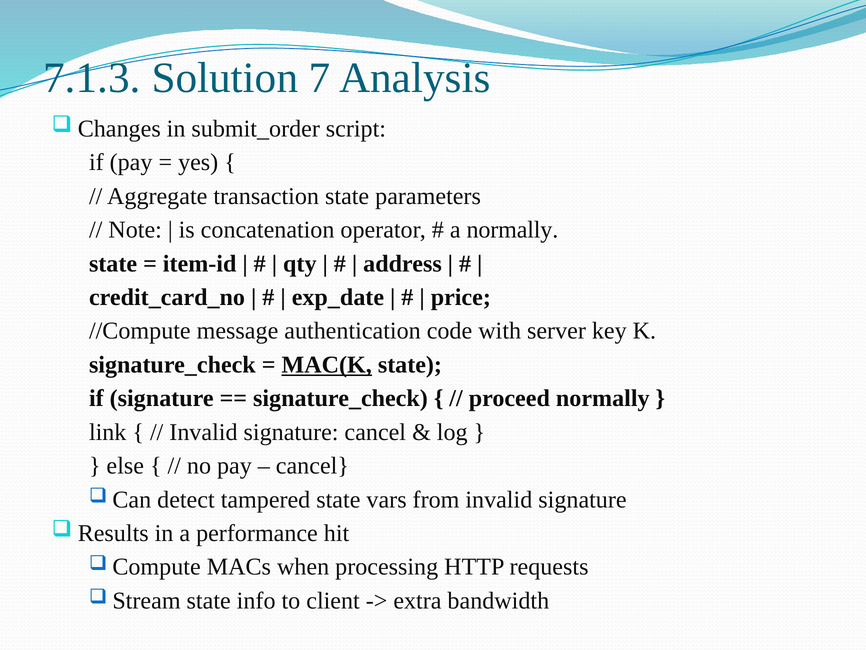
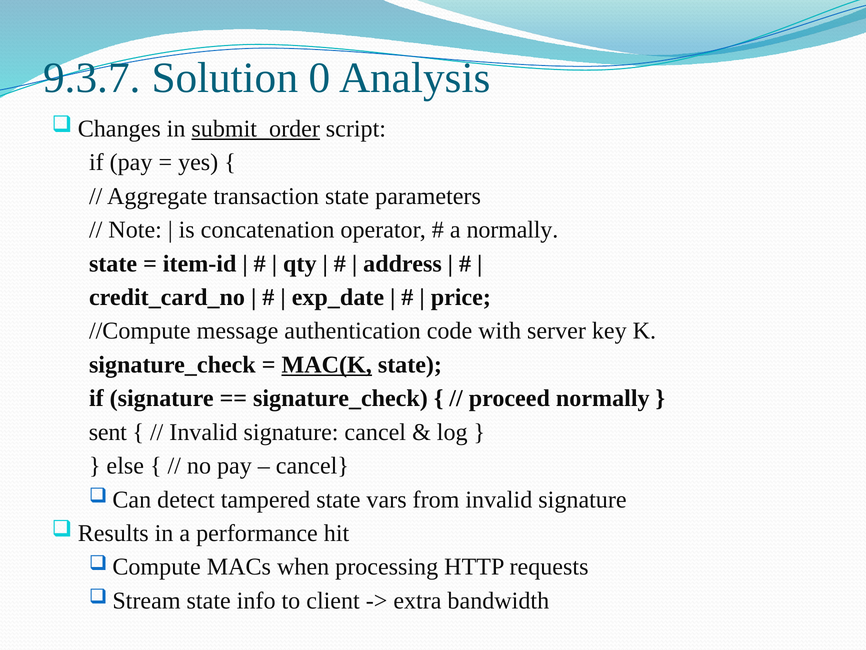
7.1.3: 7.1.3 -> 9.3.7
7: 7 -> 0
submit_order underline: none -> present
link: link -> sent
